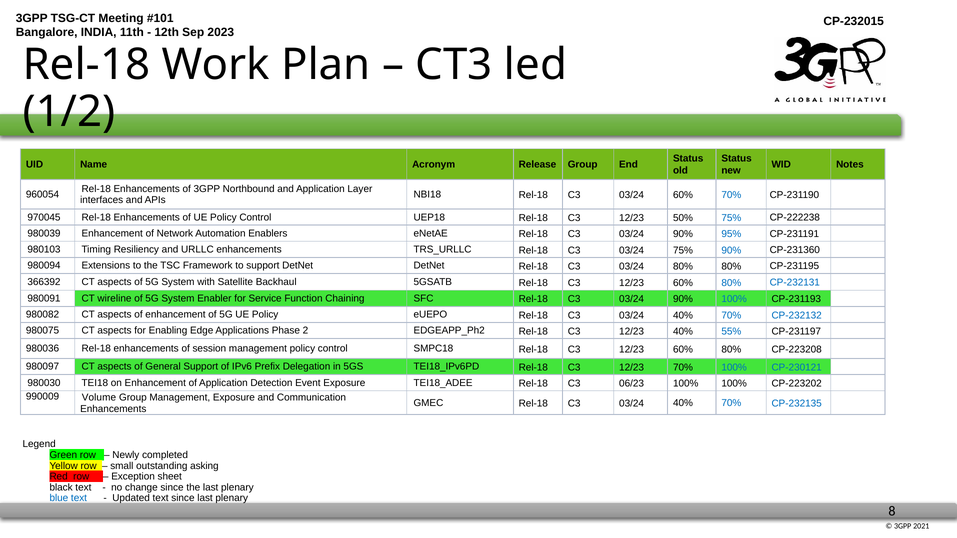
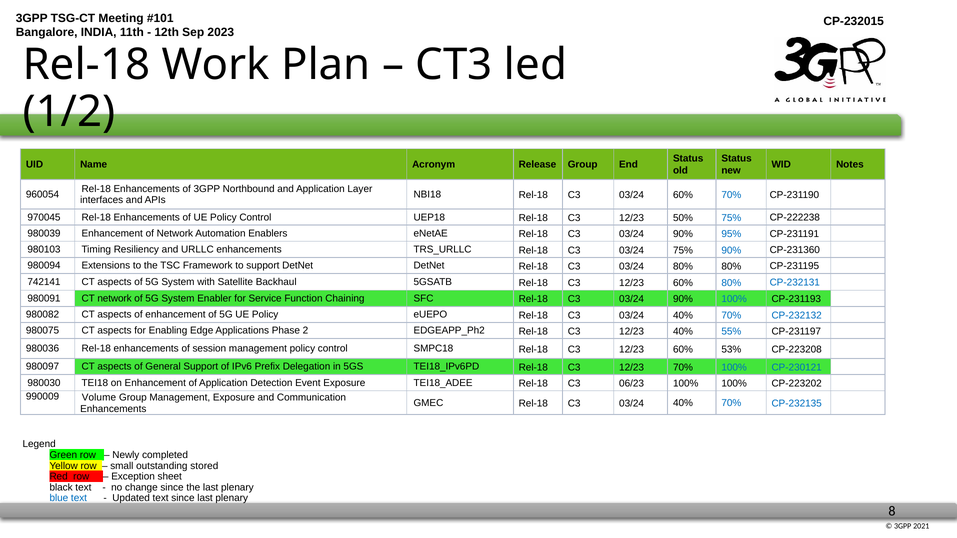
366392: 366392 -> 742141
CT wireline: wireline -> network
80% at (731, 350): 80% -> 53%
asking: asking -> stored
